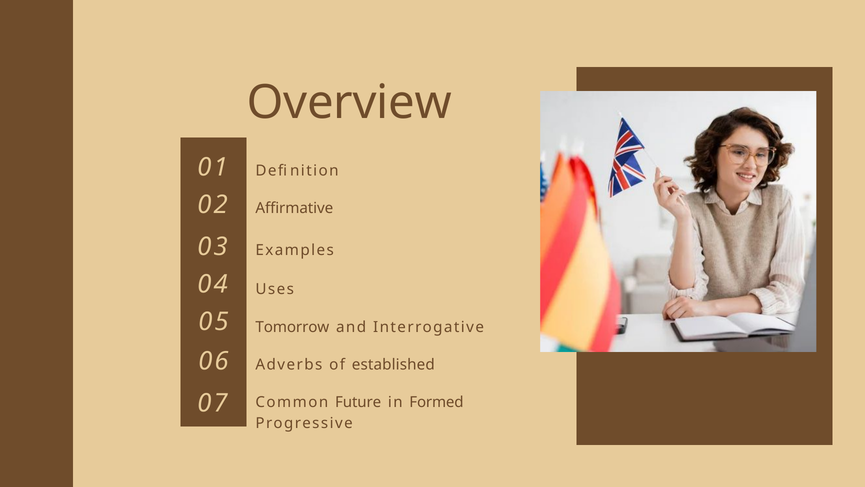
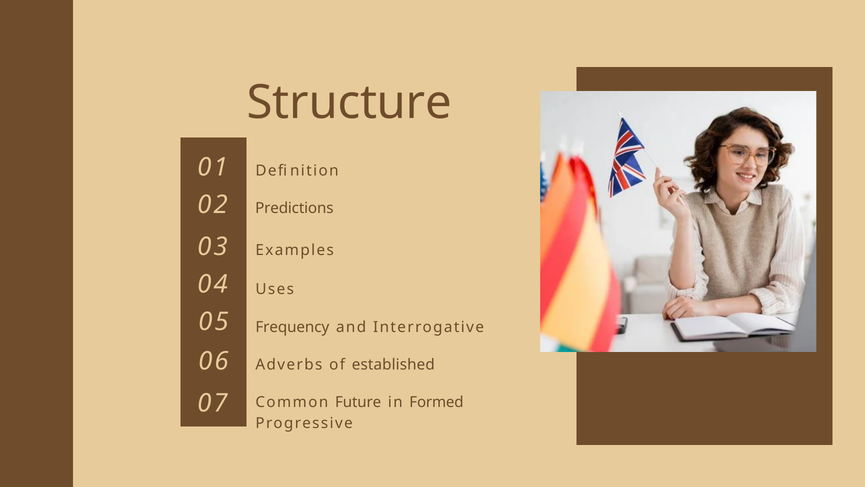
Overview: Overview -> Structure
Affirmative: Affirmative -> Predictions
Tomorrow: Tomorrow -> Frequency
